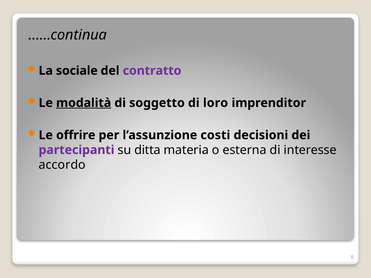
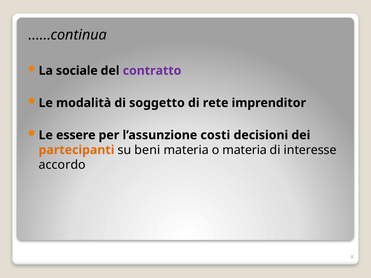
modalità underline: present -> none
loro: loro -> rete
offrire: offrire -> essere
partecipanti colour: purple -> orange
ditta: ditta -> beni
o esterna: esterna -> materia
